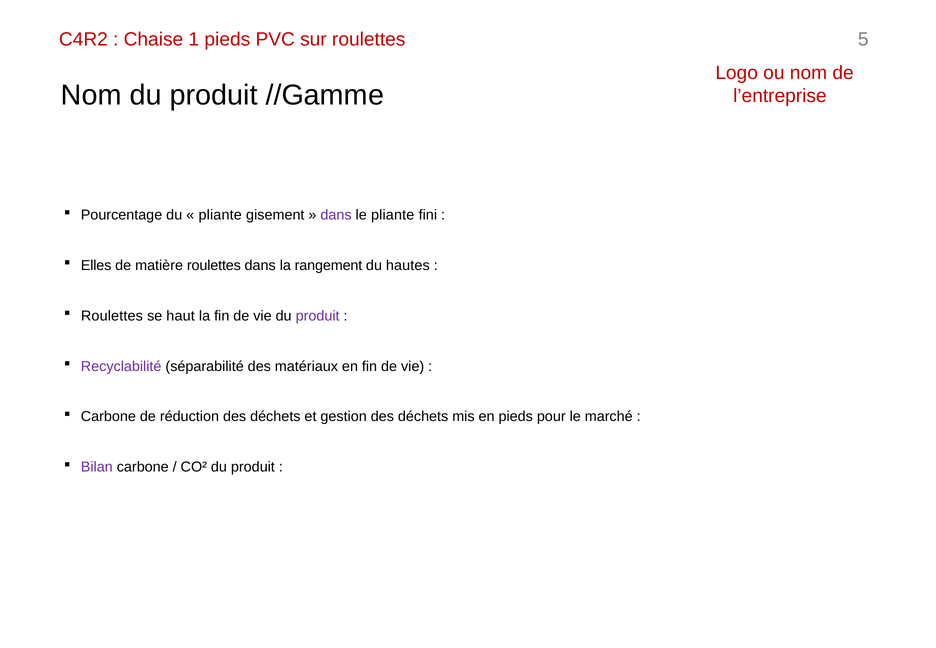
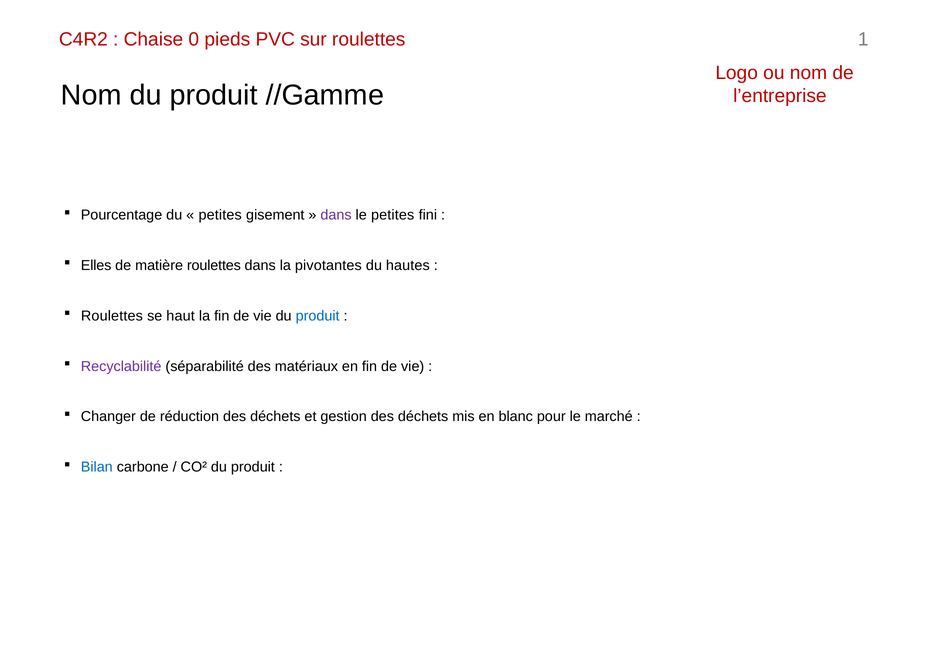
1: 1 -> 0
5: 5 -> 1
pliante at (220, 215): pliante -> petites
le pliante: pliante -> petites
rangement: rangement -> pivotantes
produit at (318, 316) colour: purple -> blue
Carbone at (108, 417): Carbone -> Changer
en pieds: pieds -> blanc
Bilan colour: purple -> blue
